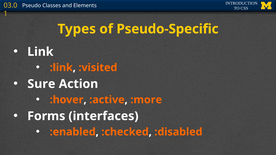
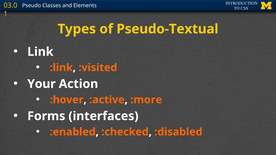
Pseudo-Specific: Pseudo-Specific -> Pseudo-Textual
Sure: Sure -> Your
